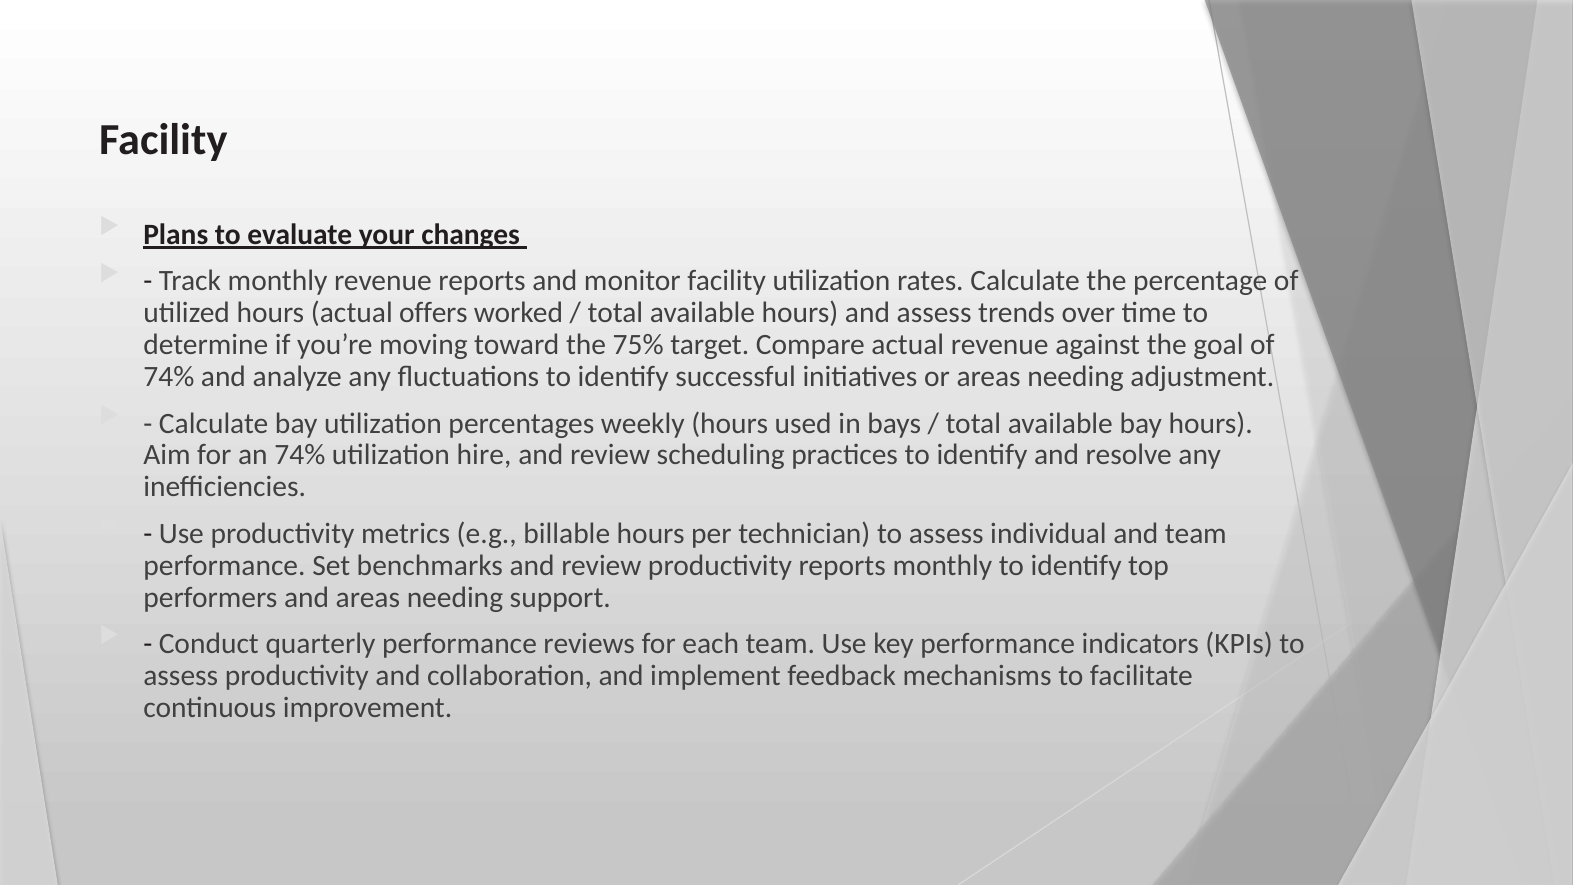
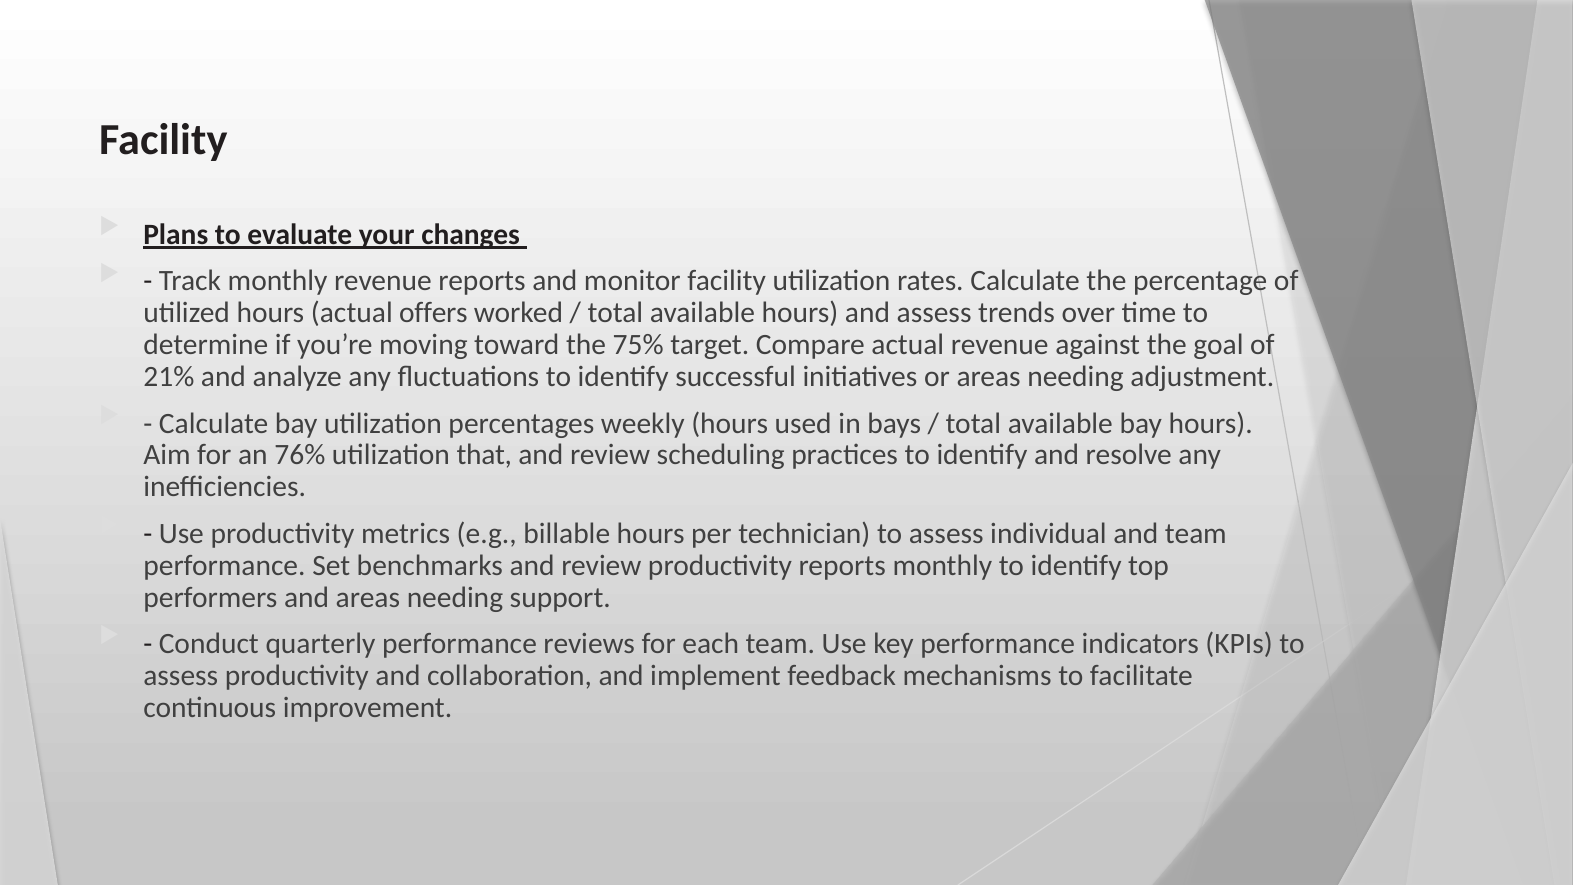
74% at (169, 377): 74% -> 21%
an 74%: 74% -> 76%
hire: hire -> that
